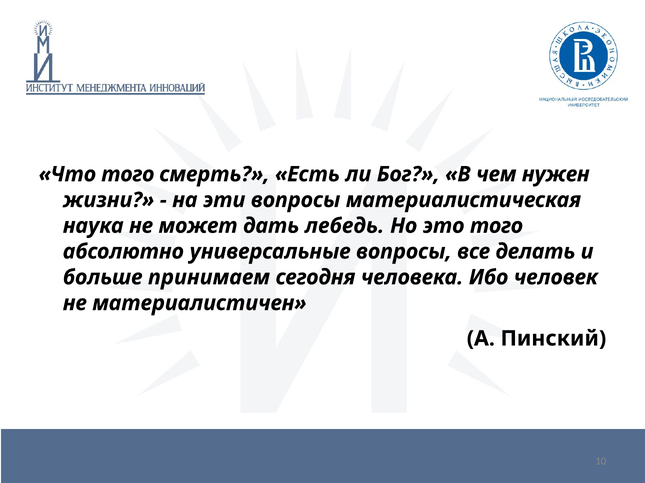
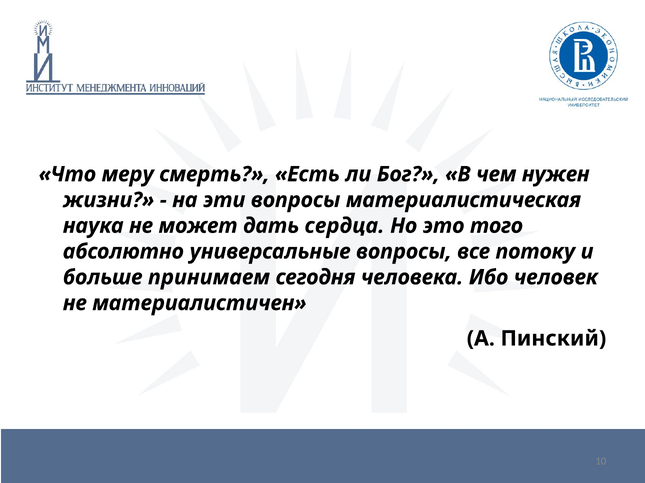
Что того: того -> меру
лебедь: лебедь -> сердца
делать: делать -> потоку
